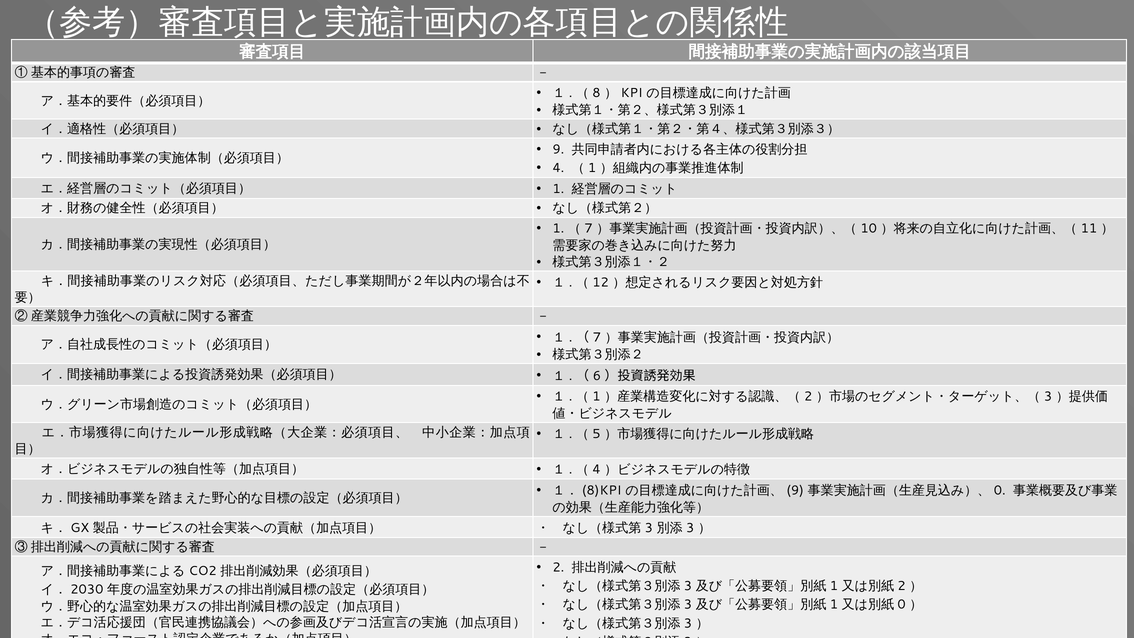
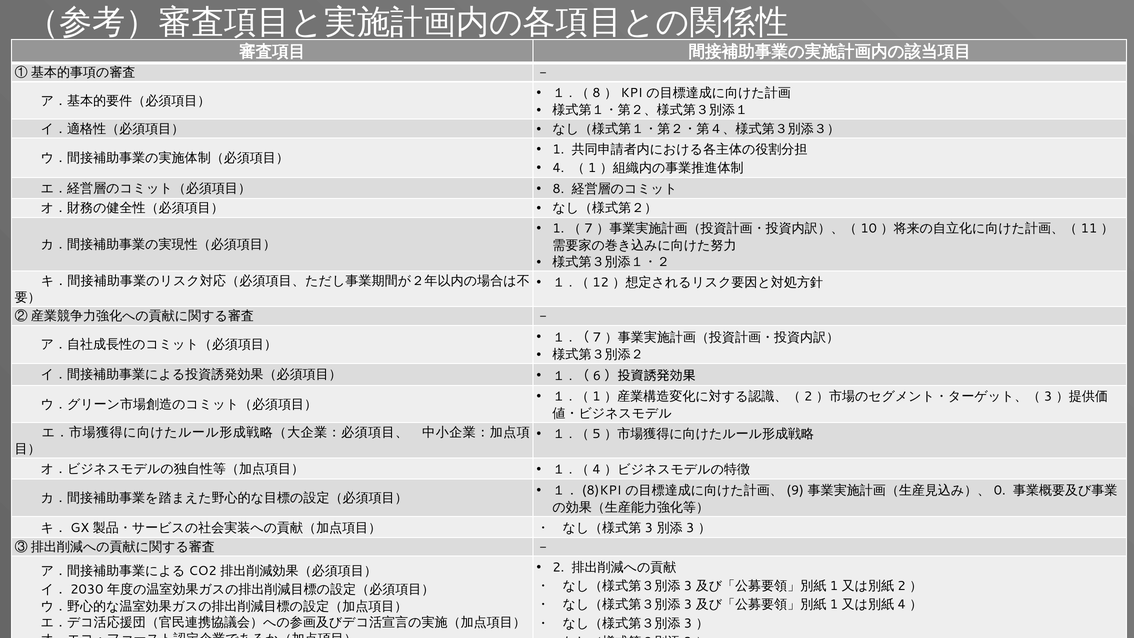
9 at (558, 149): 9 -> 1
1 at (558, 189): 1 -> 8
0 at (902, 605): 0 -> 4
